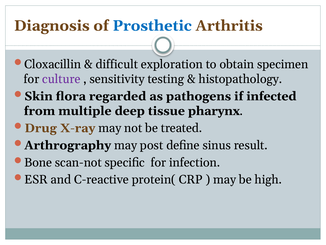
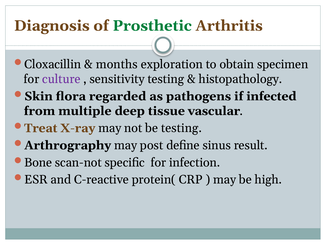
Prosthetic colour: blue -> green
difficult: difficult -> months
pharynx: pharynx -> vascular
Drug: Drug -> Treat
be treated: treated -> testing
